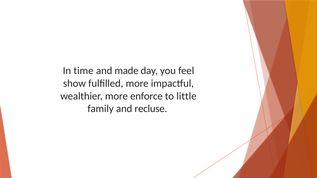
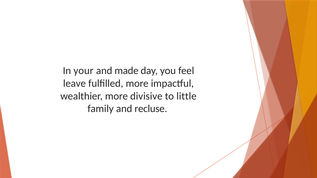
time: time -> your
show: show -> leave
enforce: enforce -> divisive
